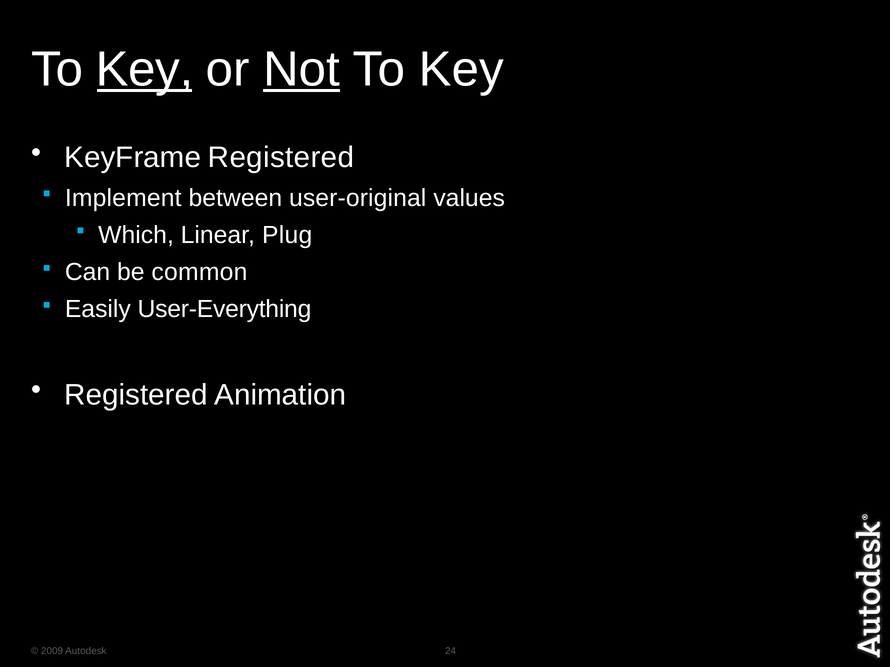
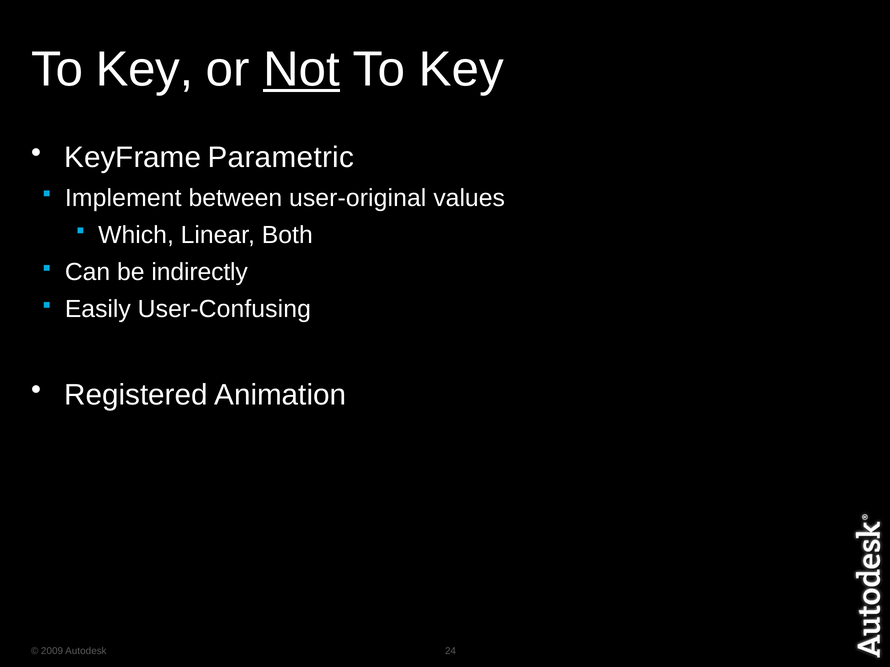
Key at (145, 69) underline: present -> none
KeyFrame Registered: Registered -> Parametric
Plug: Plug -> Both
common: common -> indirectly
User-Everything: User-Everything -> User-Confusing
